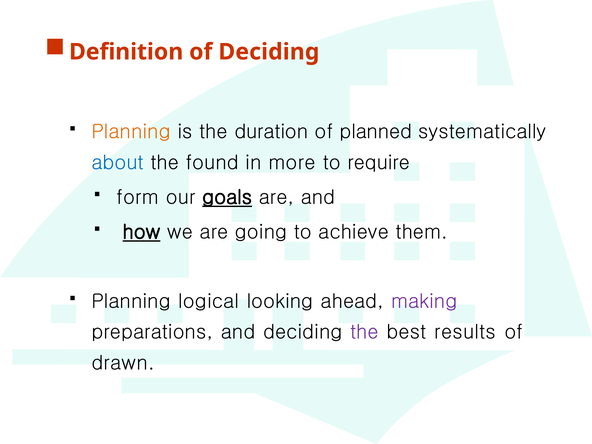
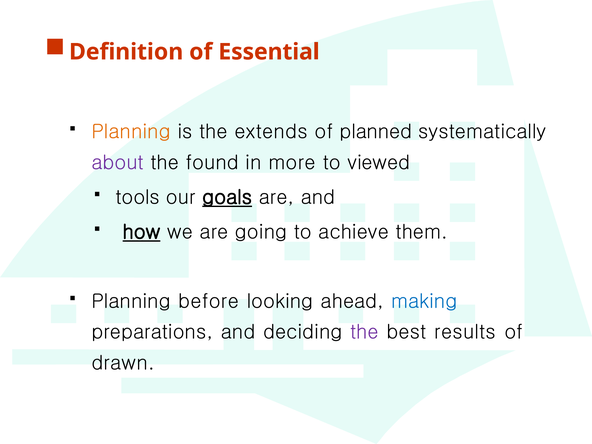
of Deciding: Deciding -> Essential
duration: duration -> extends
about colour: blue -> purple
require: require -> viewed
form: form -> tools
logical: logical -> before
making colour: purple -> blue
